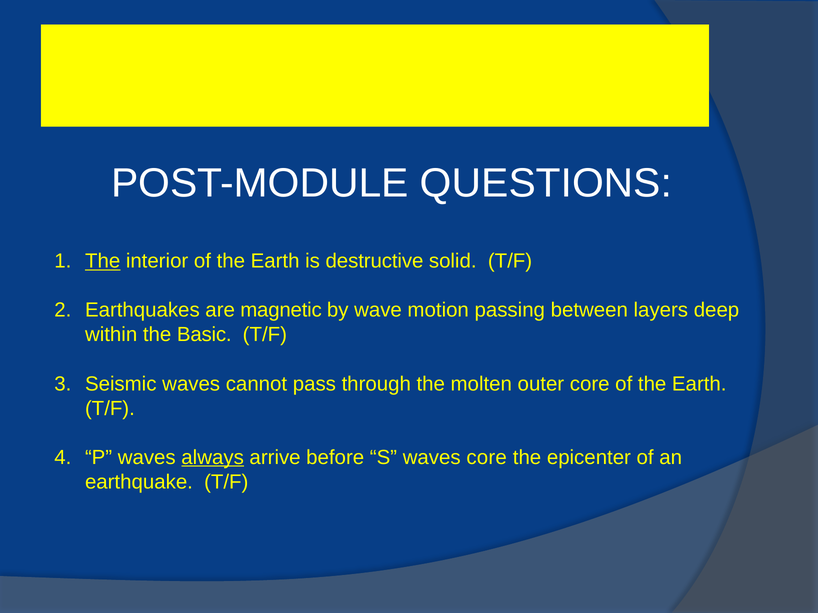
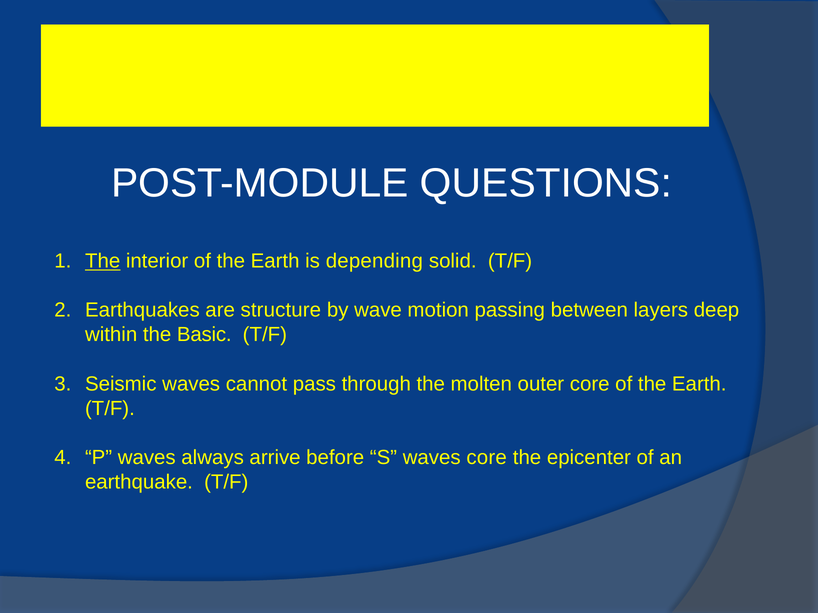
destructive: destructive -> depending
magnetic: magnetic -> structure
always underline: present -> none
